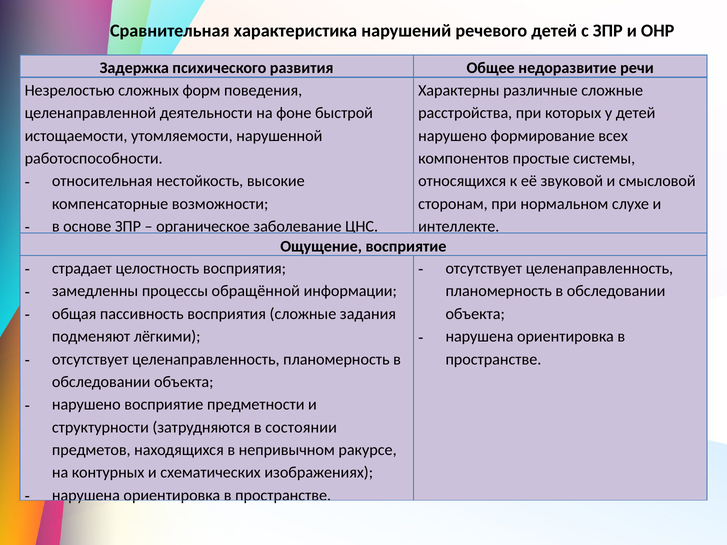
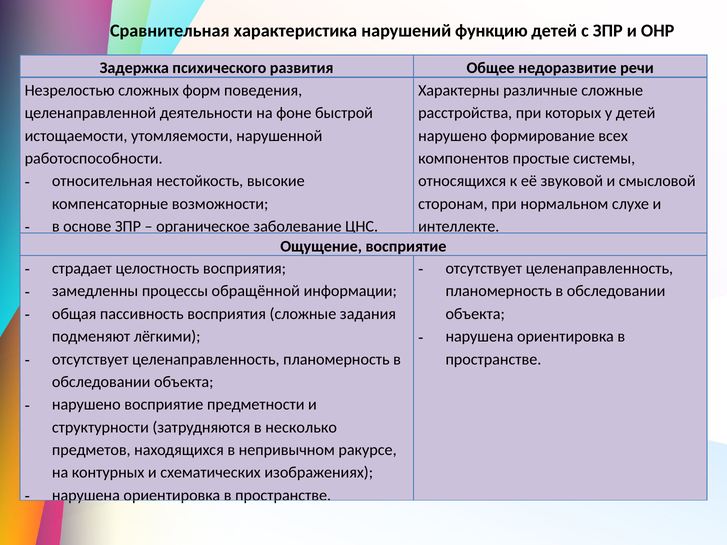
речевого: речевого -> функцию
состоянии: состоянии -> несколько
